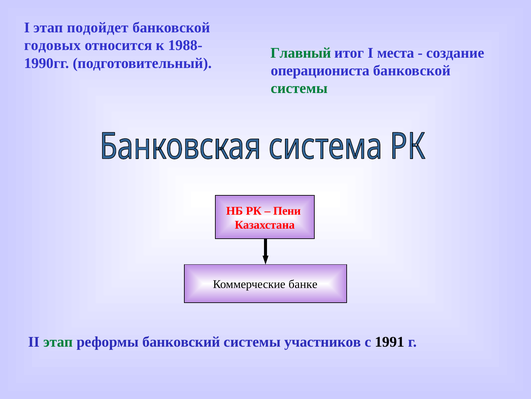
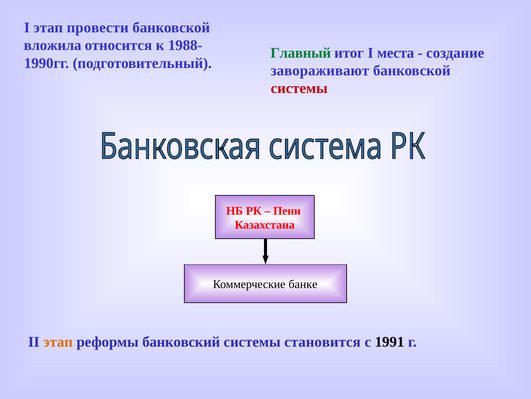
подойдет: подойдет -> провести
годовых: годовых -> вложила
операциониста: операциониста -> завораживают
системы at (299, 88) colour: green -> red
этап at (58, 341) colour: green -> orange
участников: участников -> становится
